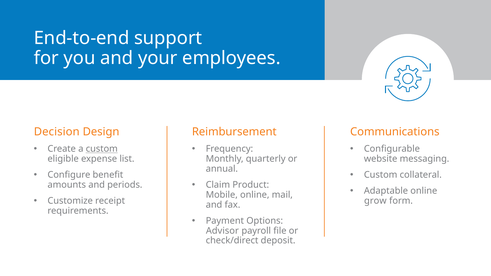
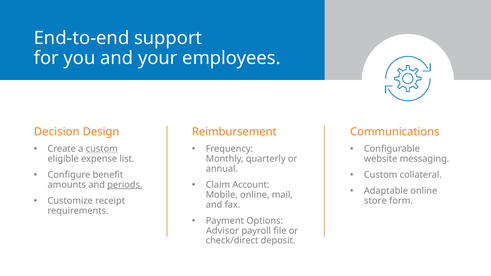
Product: Product -> Account
periods underline: none -> present
grow: grow -> store
